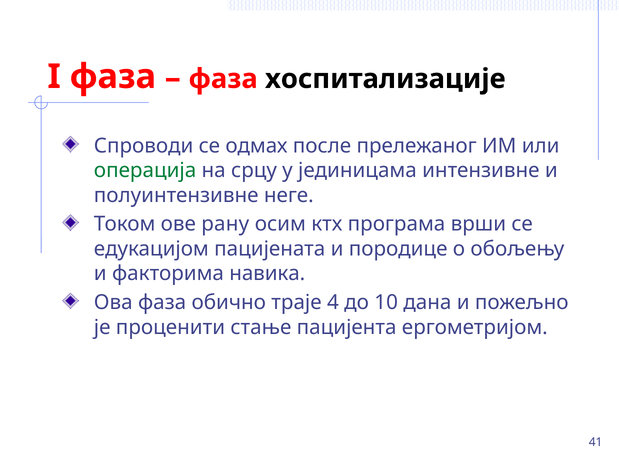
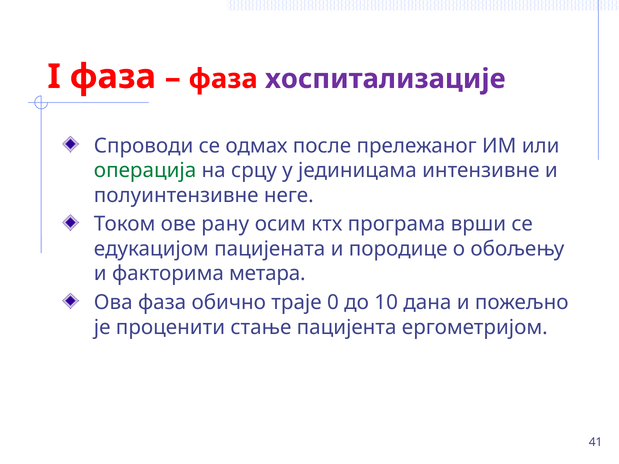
хоспитализације colour: black -> purple
навика: навика -> метара
4: 4 -> 0
